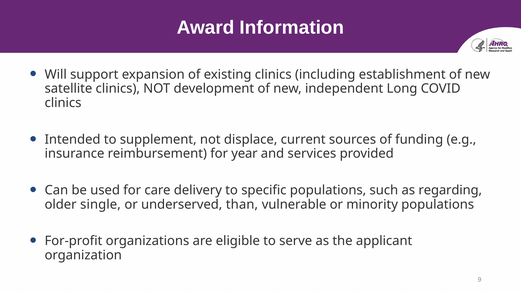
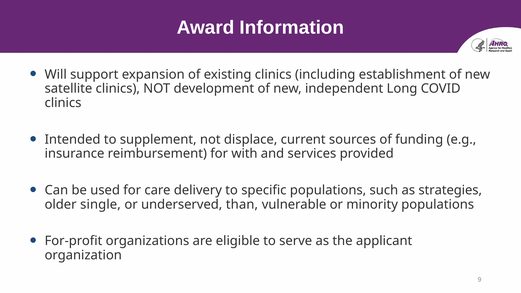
year: year -> with
regarding: regarding -> strategies
